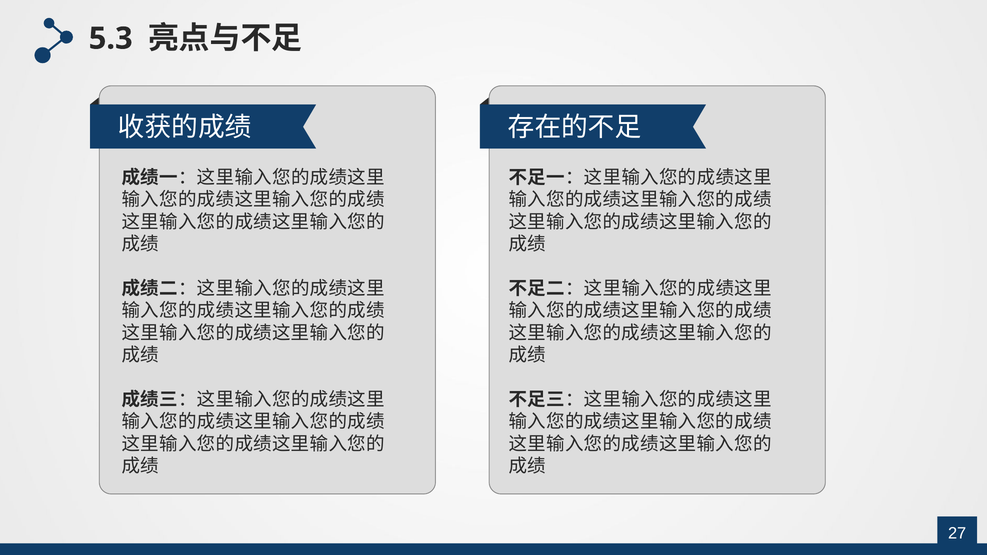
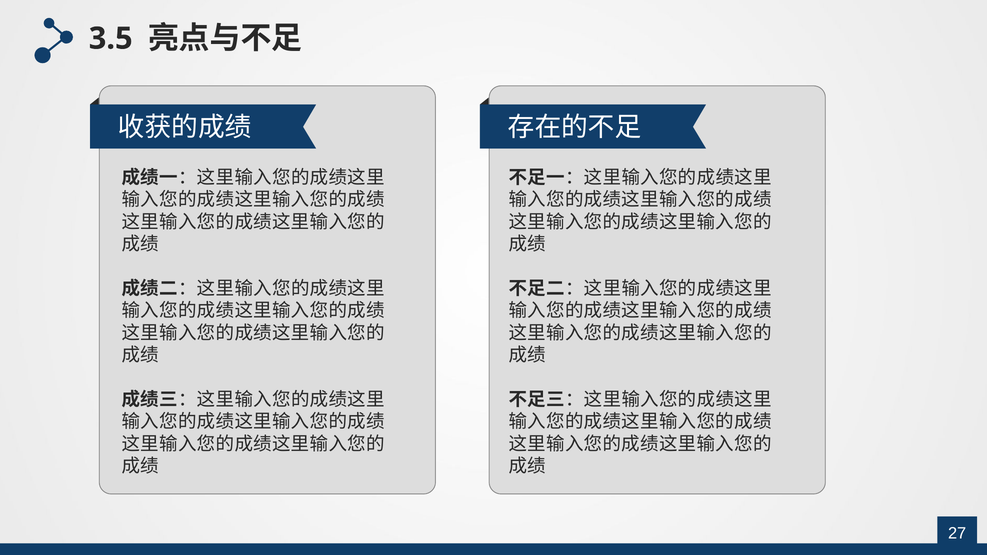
5.3: 5.3 -> 3.5
